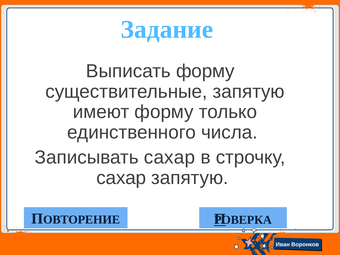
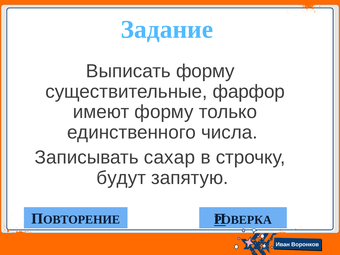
существительные запятую: запятую -> фарфор
сахар at (121, 178): сахар -> будут
